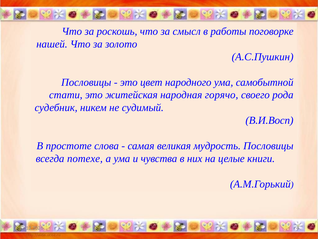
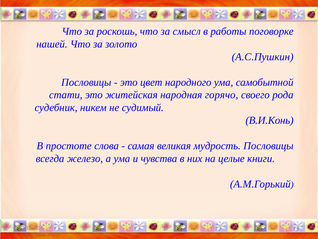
В.И.Восп: В.И.Восп -> В.И.Конь
потехе: потехе -> железо
